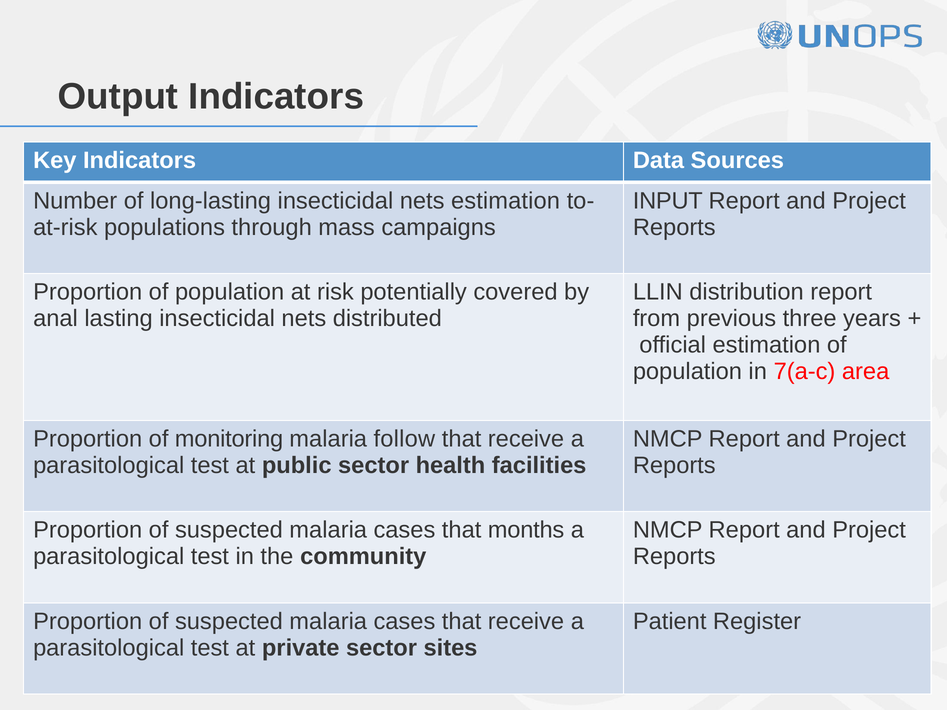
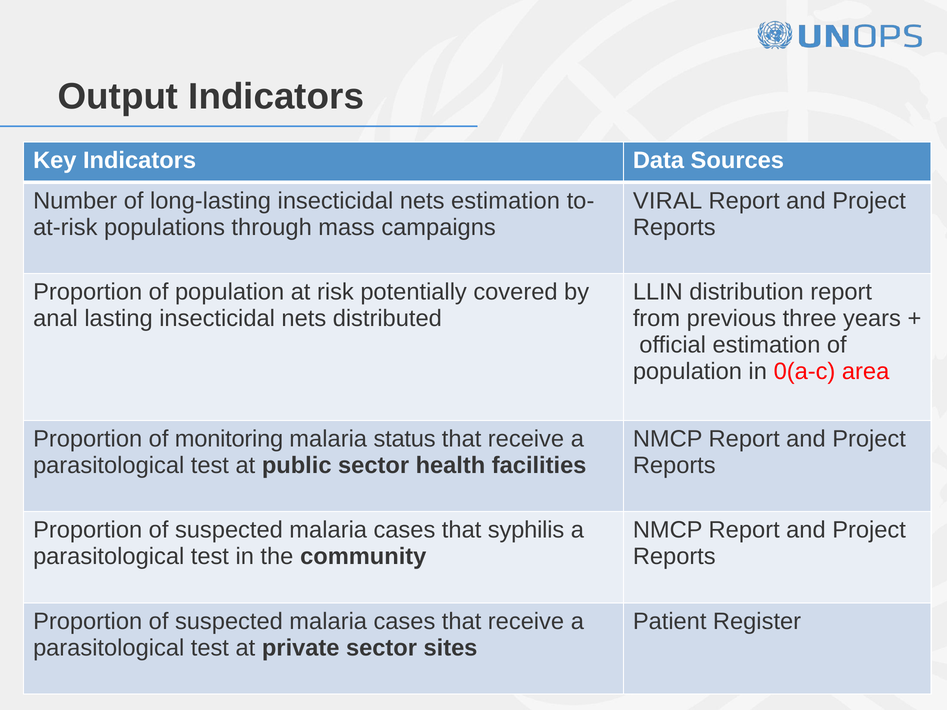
INPUT: INPUT -> VIRAL
7(a-c: 7(a-c -> 0(a-c
follow: follow -> status
months: months -> syphilis
